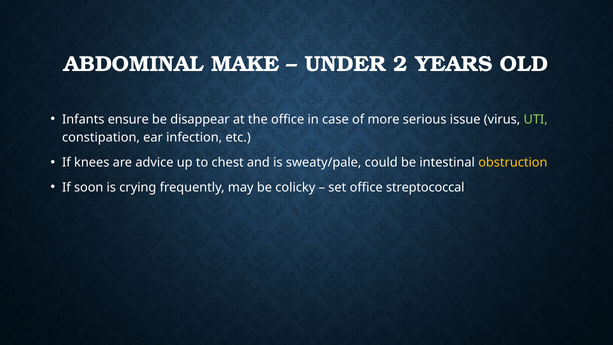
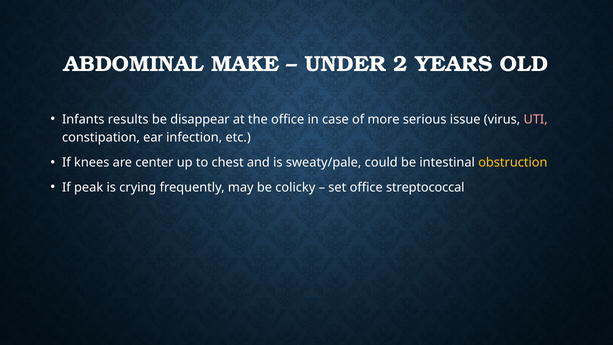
ensure: ensure -> results
UTI colour: light green -> pink
advice: advice -> center
soon: soon -> peak
